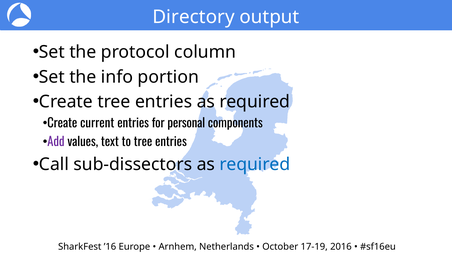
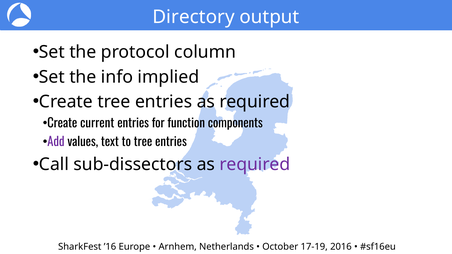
portion: portion -> implied
personal: personal -> function
required at (255, 164) colour: blue -> purple
